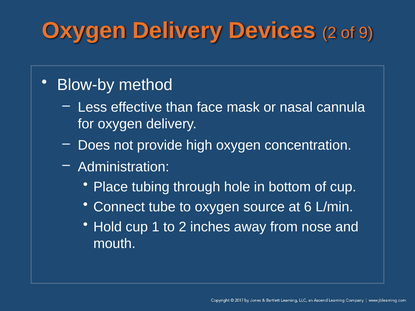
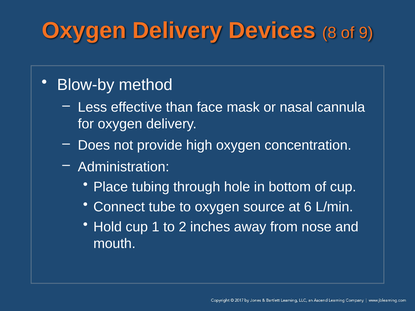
Devices 2: 2 -> 8
